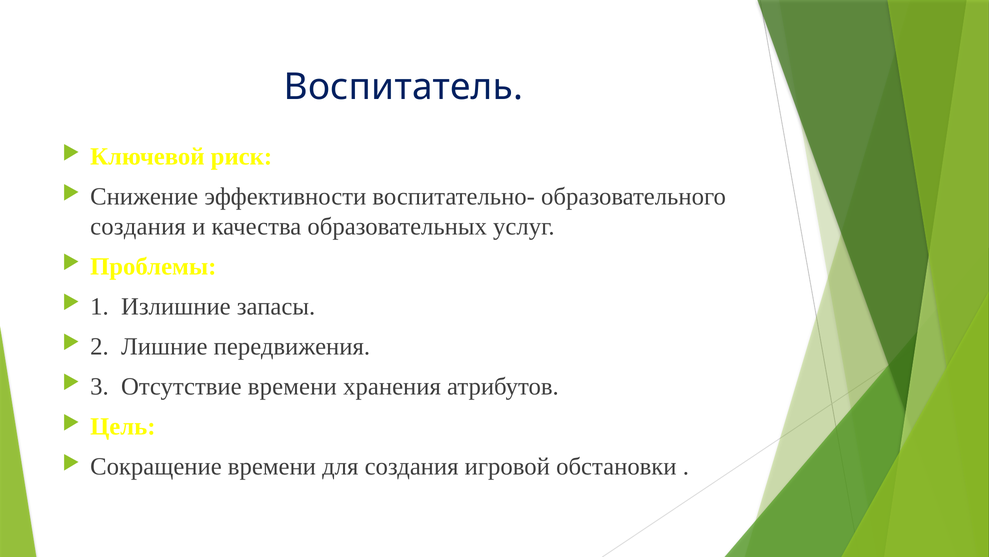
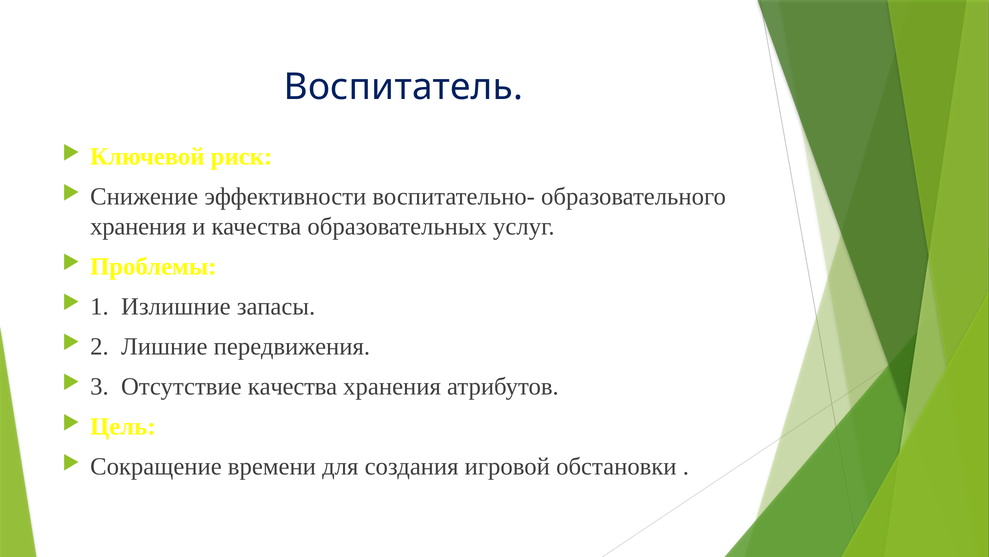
создания at (138, 226): создания -> хранения
Отсутствие времени: времени -> качества
